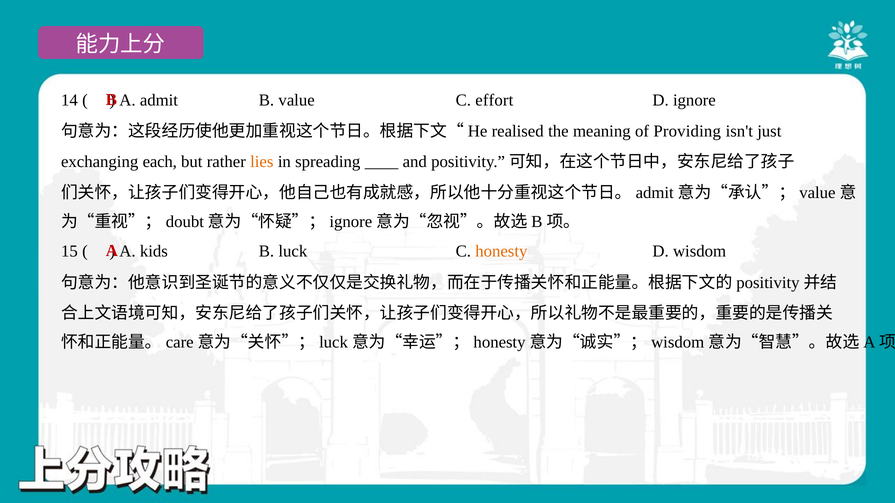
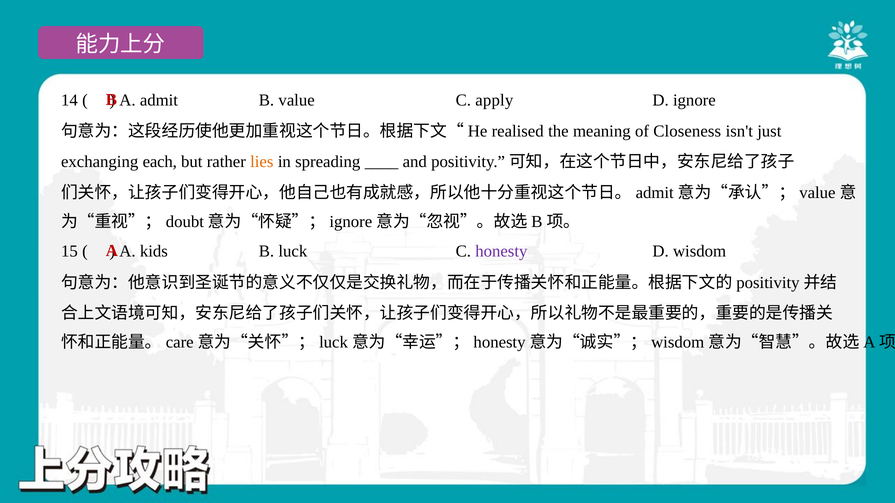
effort: effort -> apply
Providing: Providing -> Closeness
honesty colour: orange -> purple
